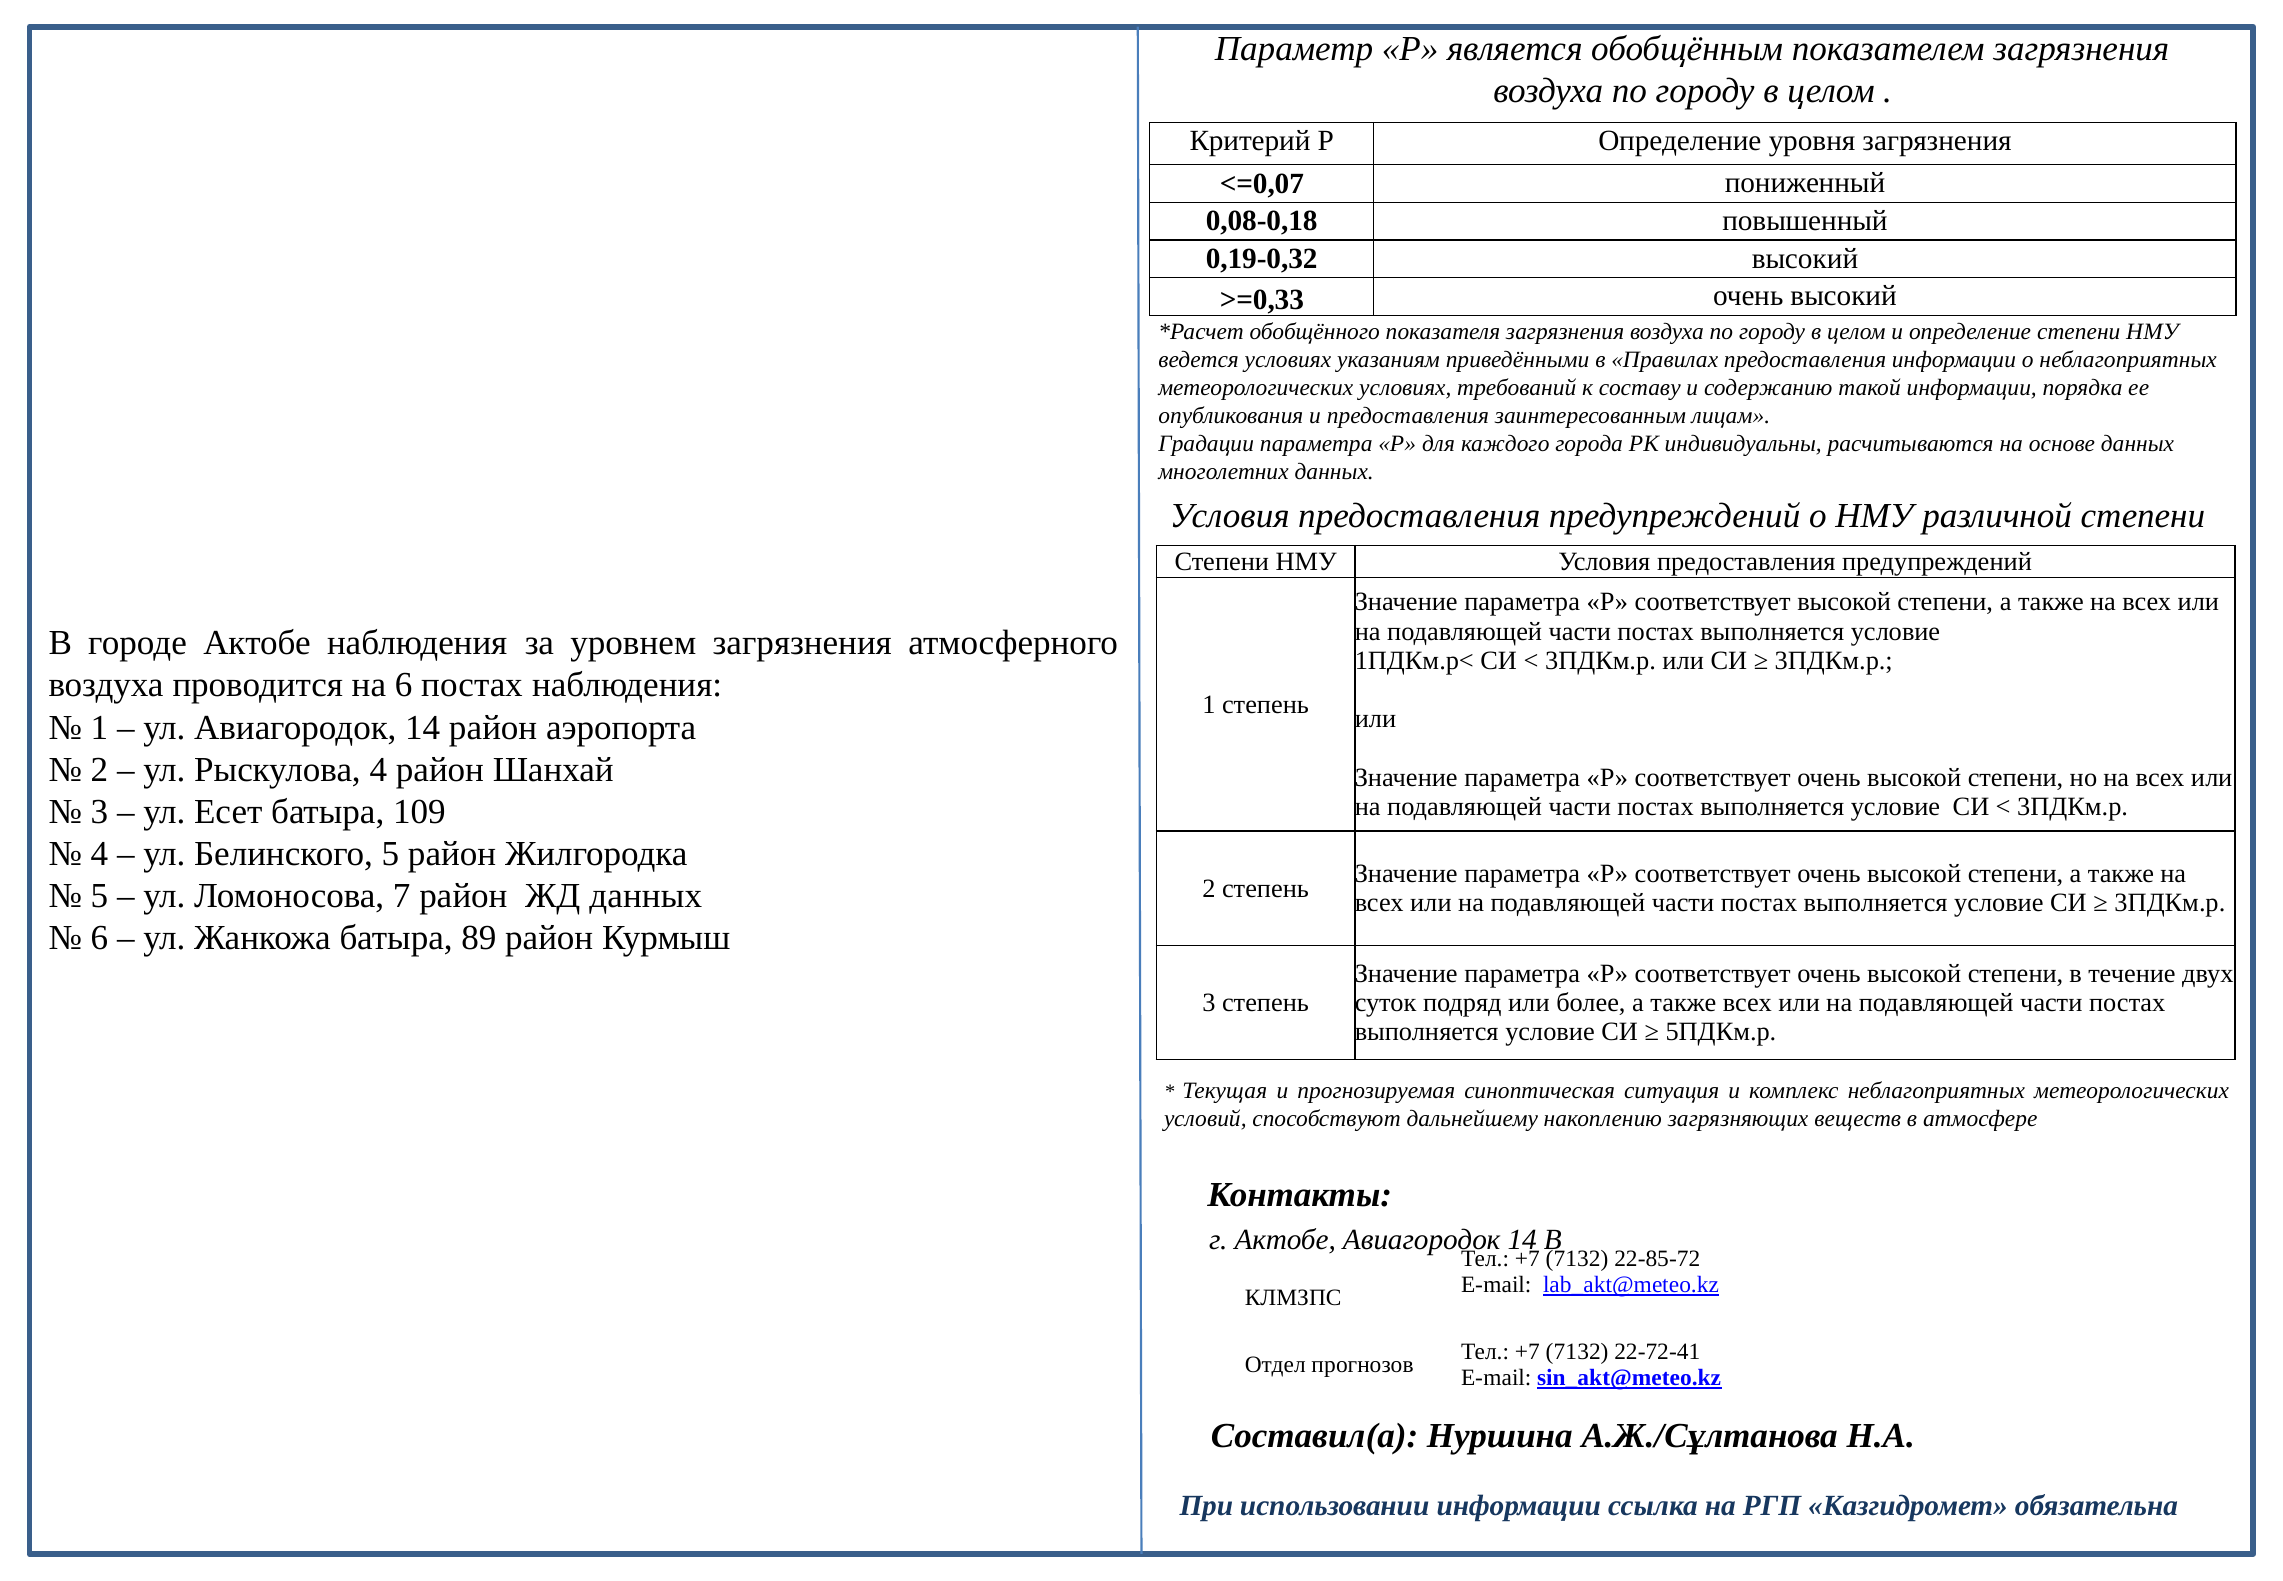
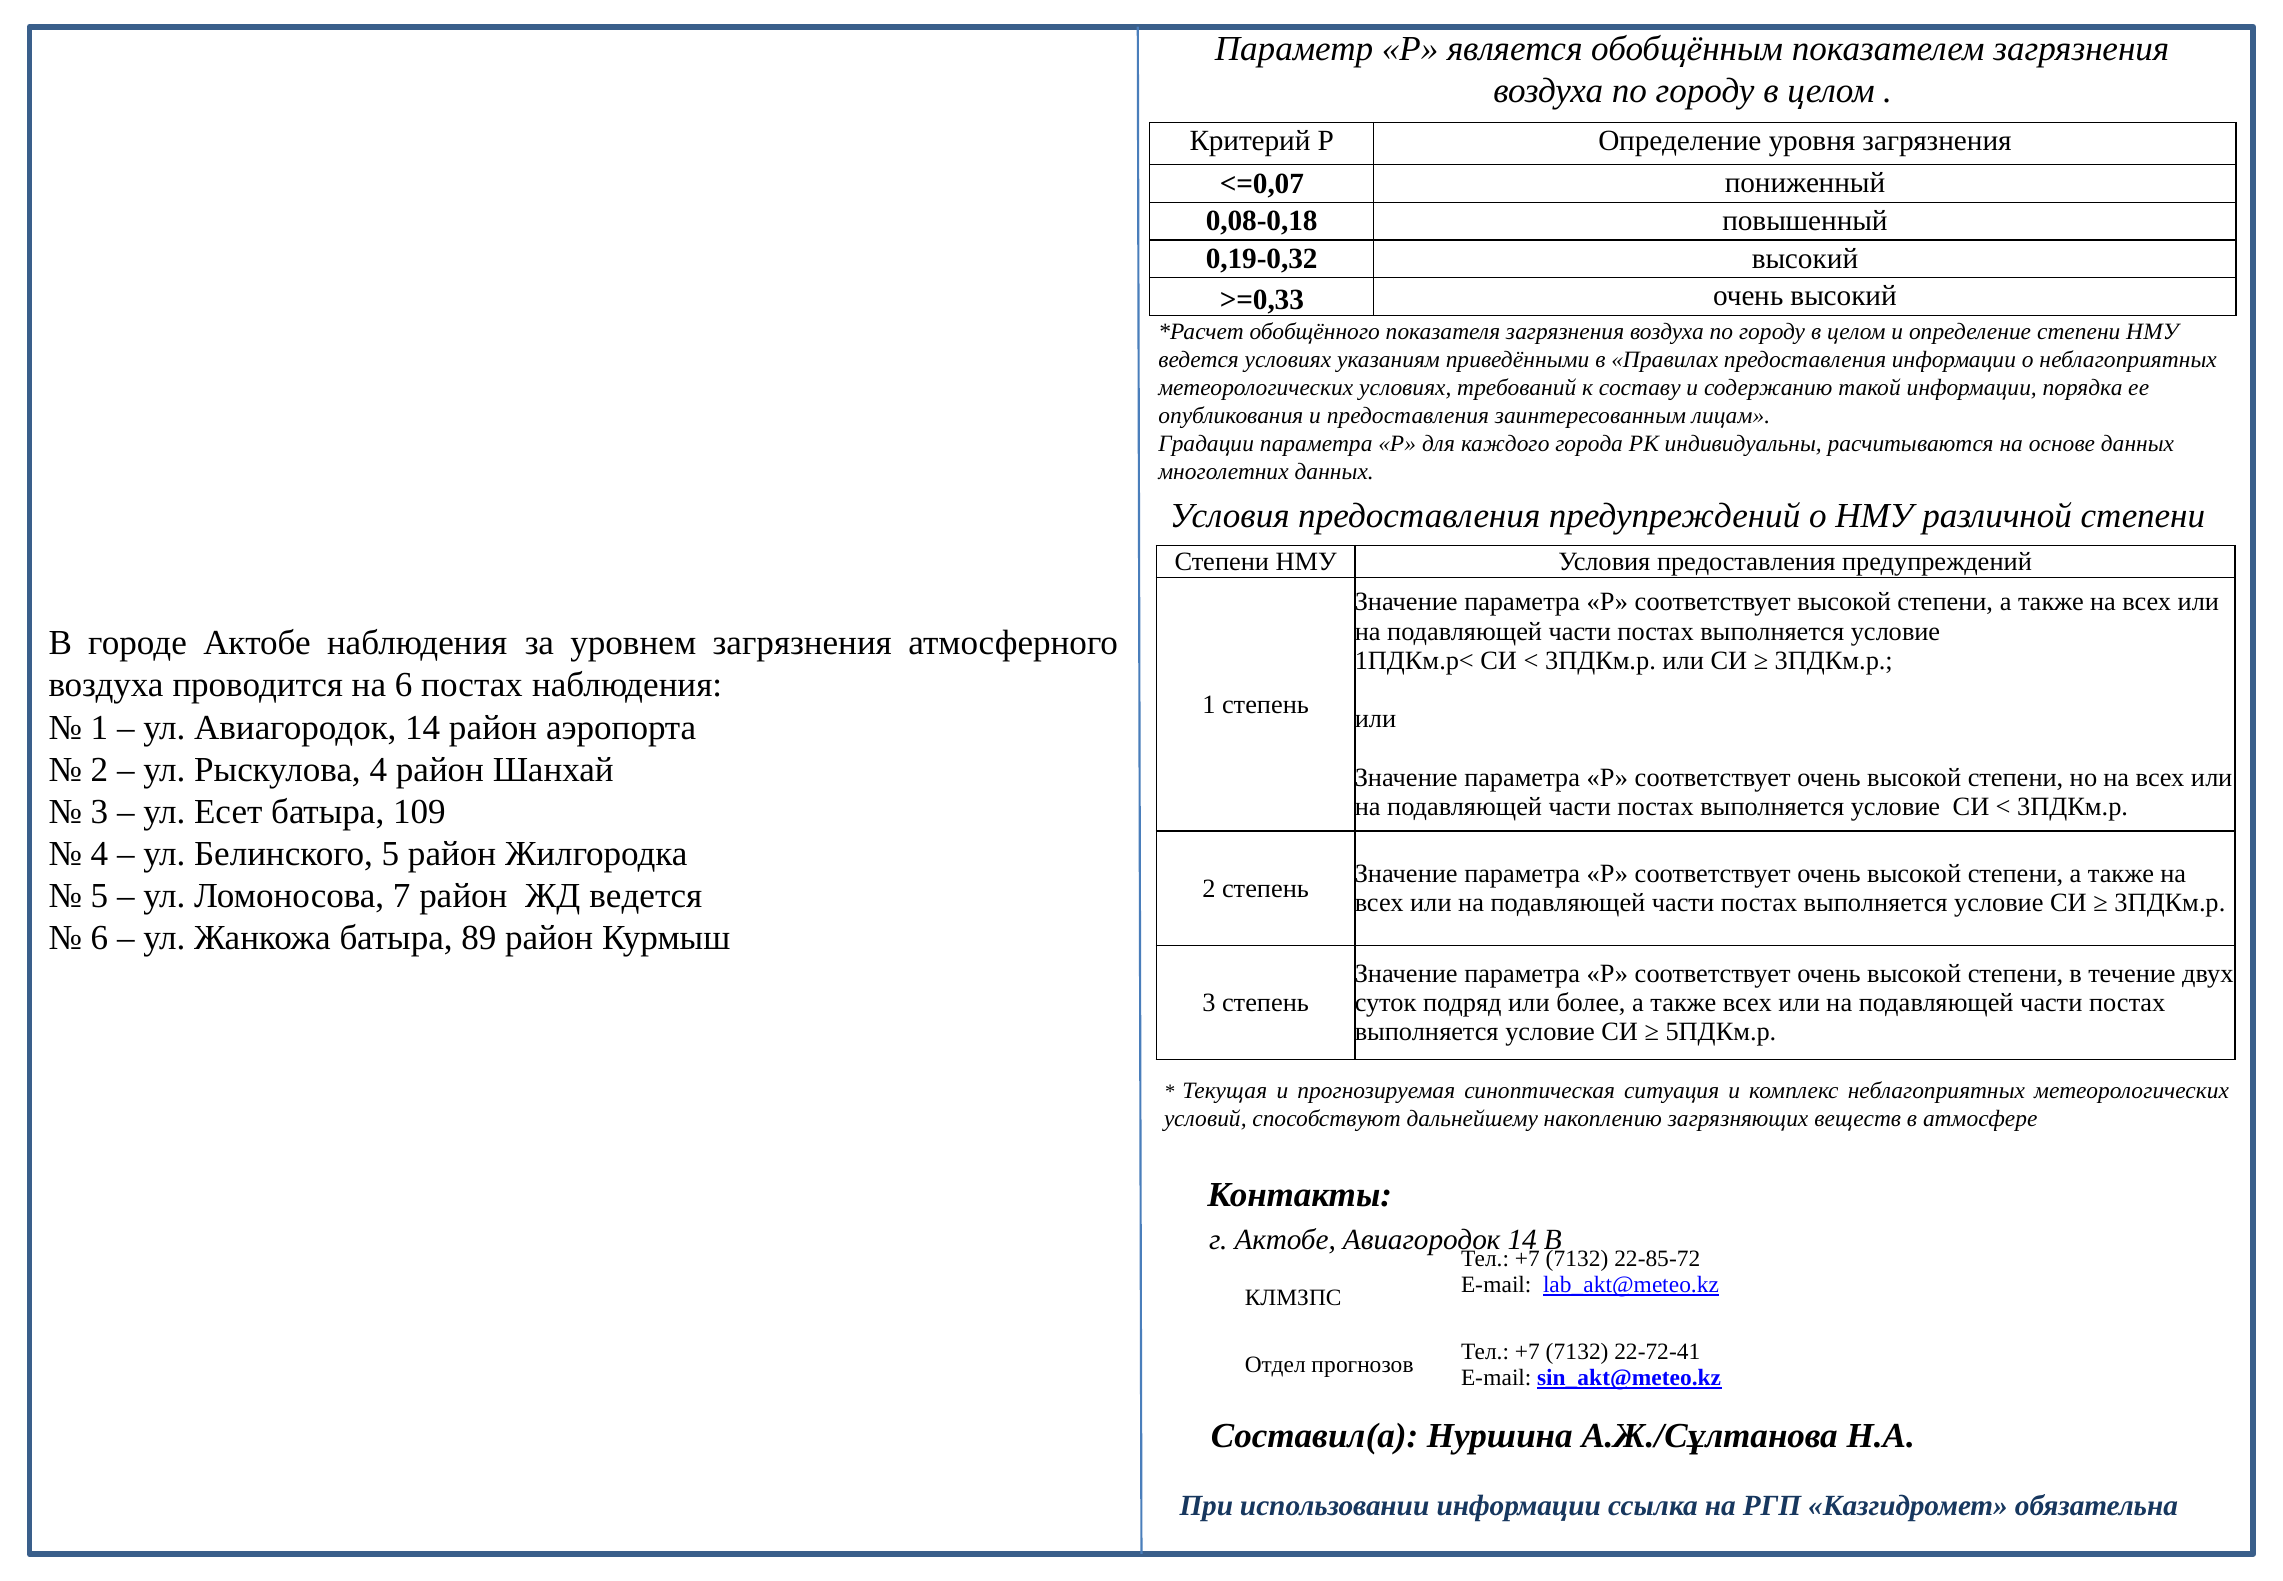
ЖД данных: данных -> ведется
